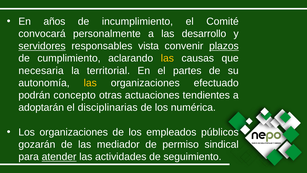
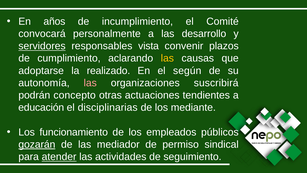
plazos underline: present -> none
necesaria: necesaria -> adoptarse
territorial: territorial -> realizado
partes: partes -> según
las at (90, 83) colour: yellow -> pink
efectuado: efectuado -> suscribirá
adoptarán: adoptarán -> educación
numérica: numérica -> mediante
Los organizaciones: organizaciones -> funcionamiento
gozarán underline: none -> present
